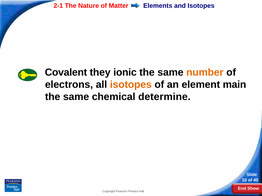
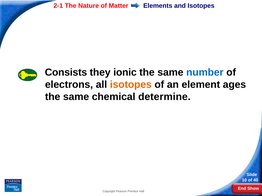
Covalent: Covalent -> Consists
number colour: orange -> blue
main: main -> ages
